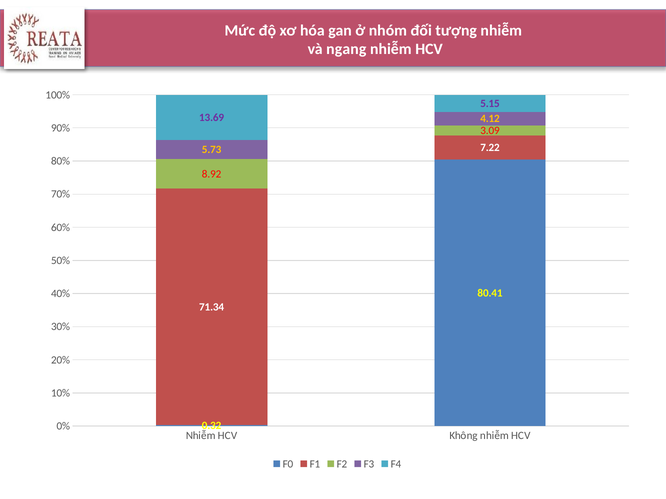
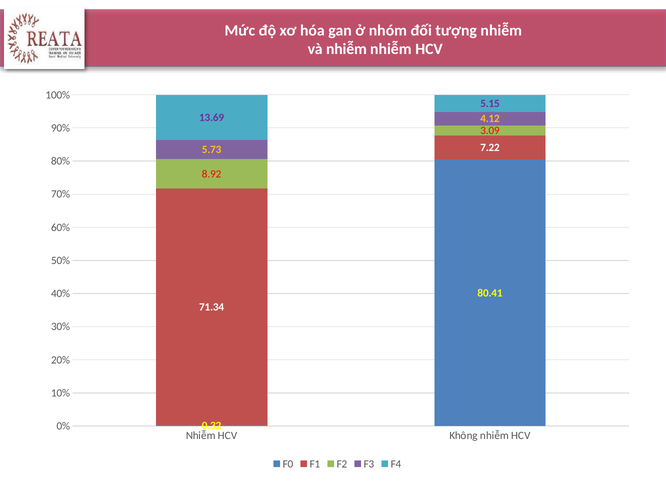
và ngang: ngang -> nhiễm
